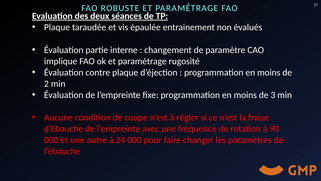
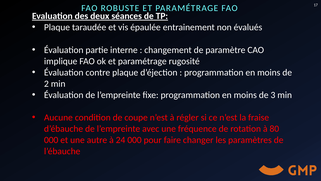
90: 90 -> 80
